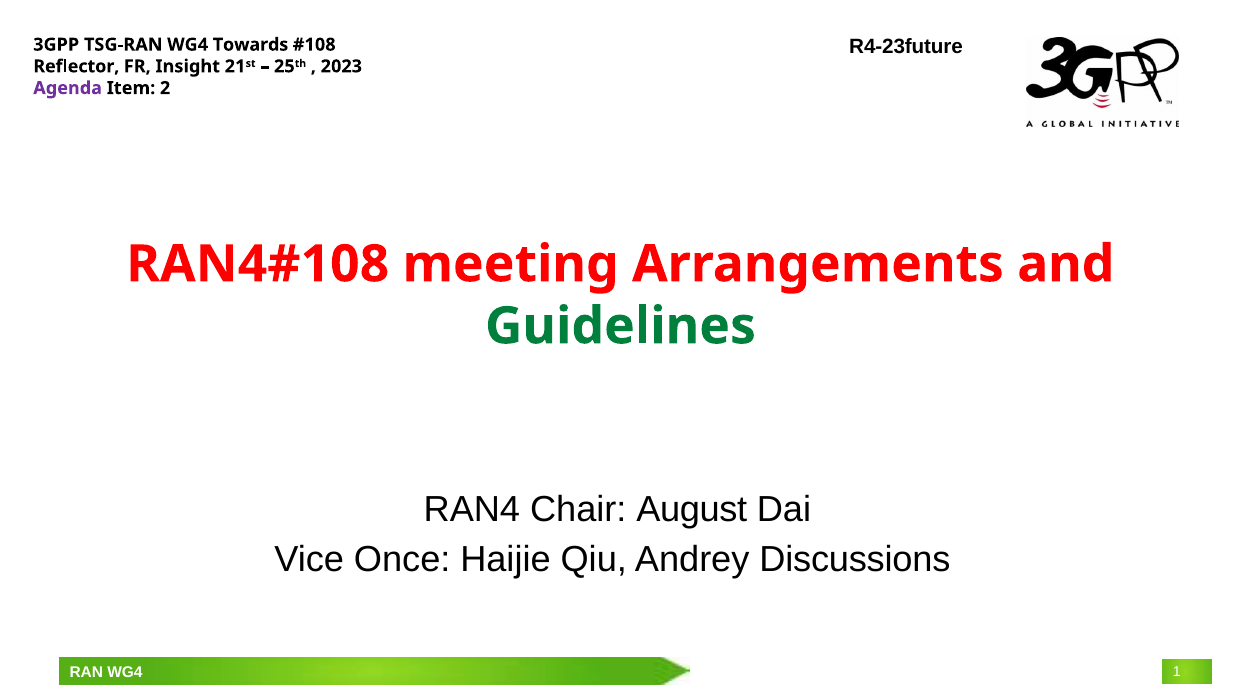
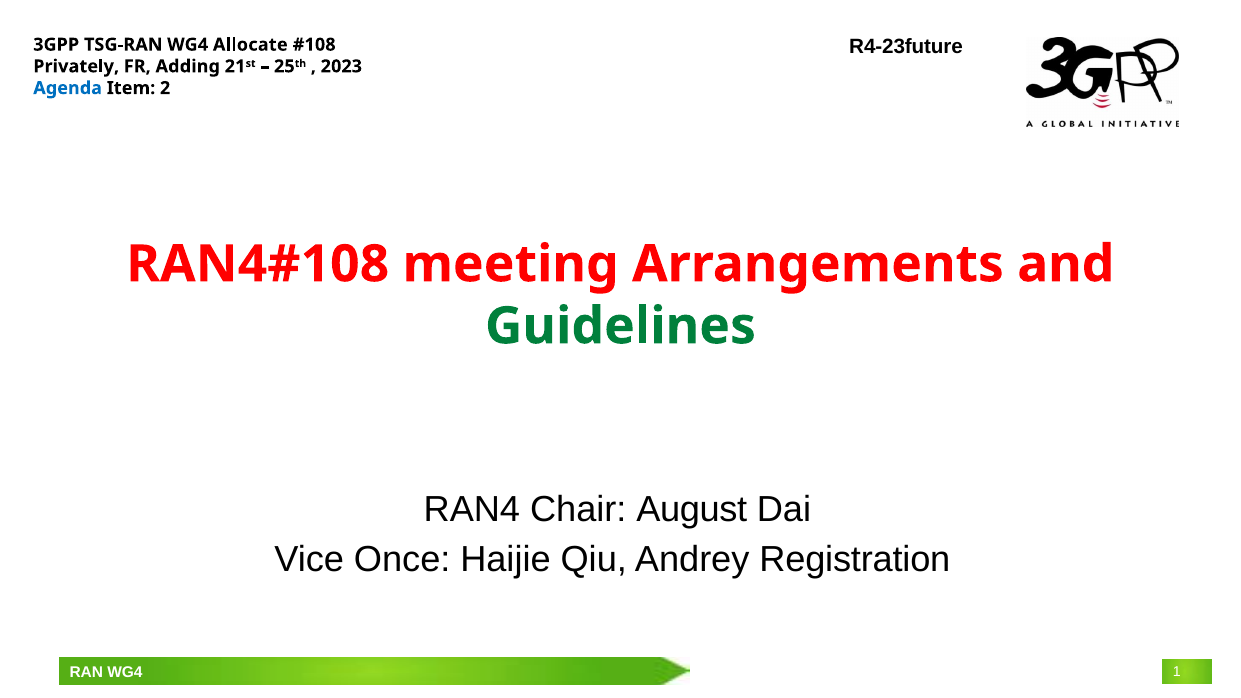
Towards: Towards -> Allocate
Reflector: Reflector -> Privately
Insight: Insight -> Adding
Agenda colour: purple -> blue
Discussions: Discussions -> Registration
